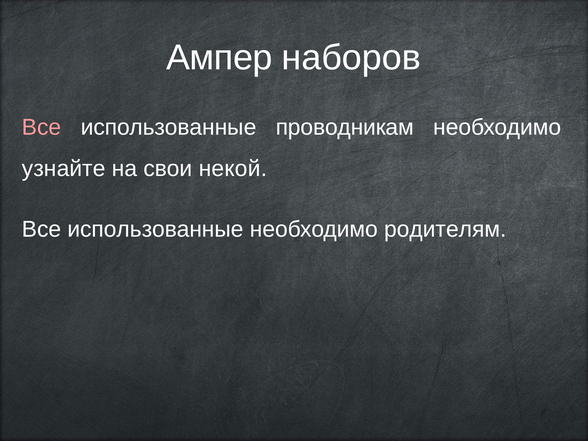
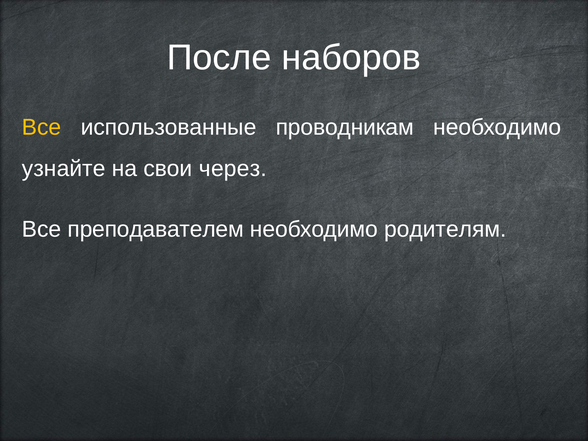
Ампер: Ампер -> После
Все at (42, 127) colour: pink -> yellow
некой: некой -> через
использованные at (156, 229): использованные -> преподавателем
